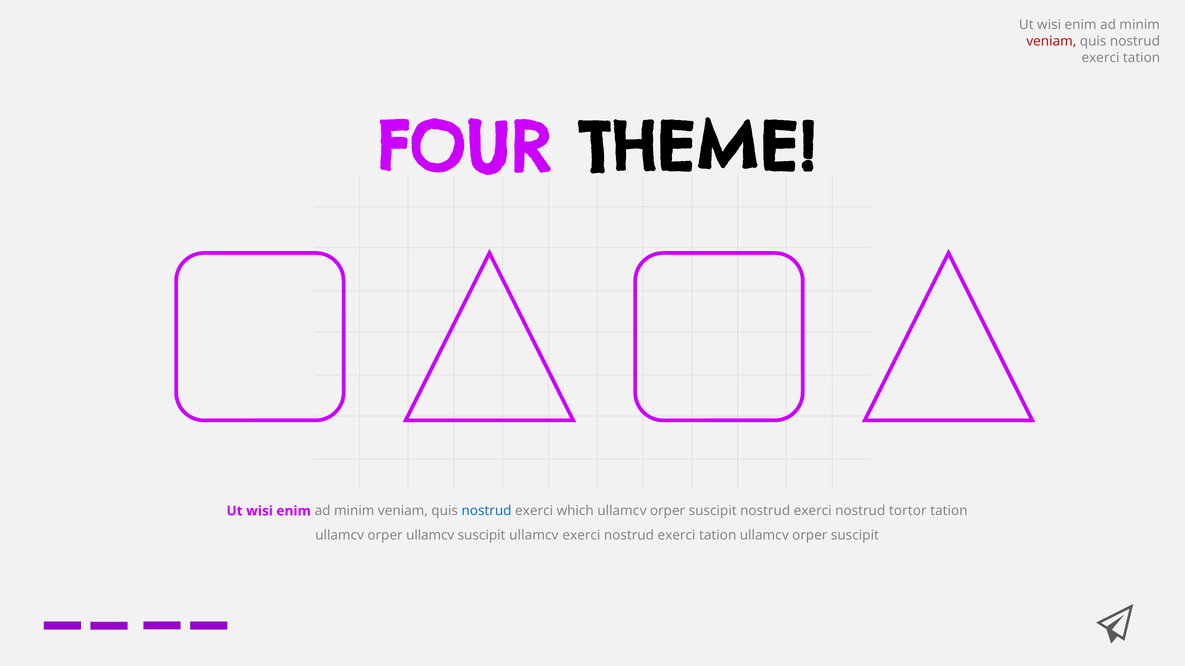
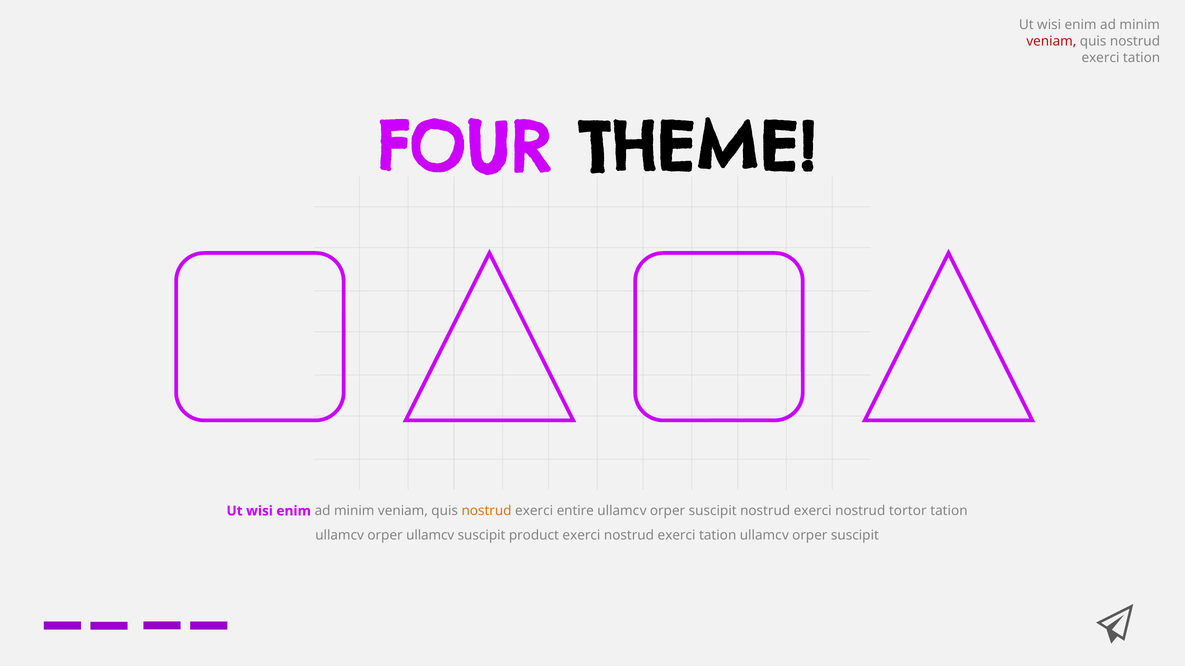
nostrud at (487, 511) colour: blue -> orange
which: which -> entire
suscipit ullamcv: ullamcv -> product
